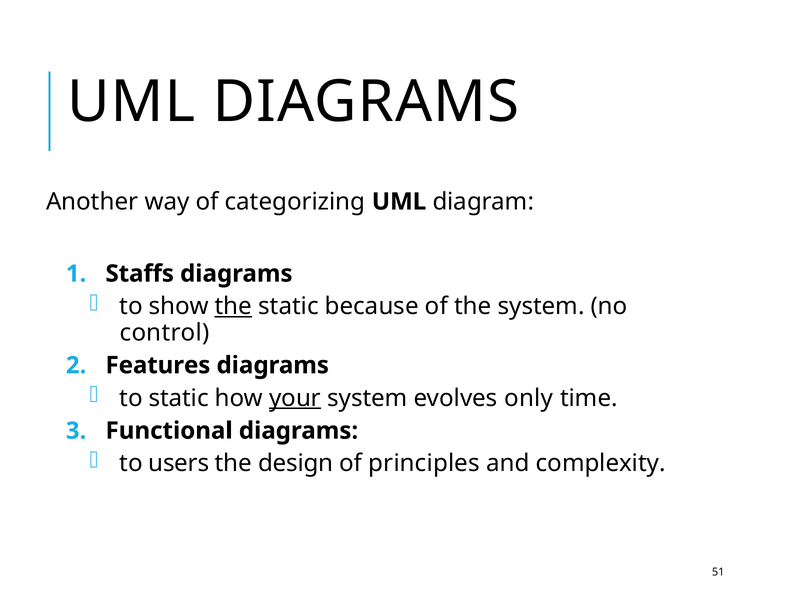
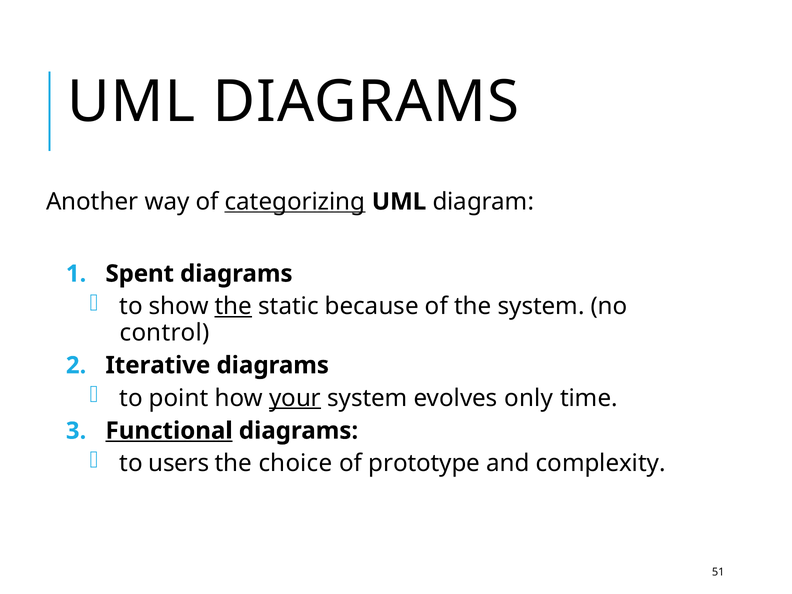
categorizing underline: none -> present
Staffs: Staffs -> Spent
Features: Features -> Iterative
to static: static -> point
Functional underline: none -> present
design: design -> choice
principles: principles -> prototype
